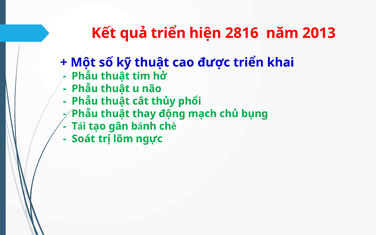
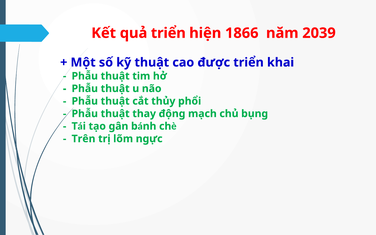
2816: 2816 -> 1866
2013: 2013 -> 2039
Soát: Soát -> Trên
